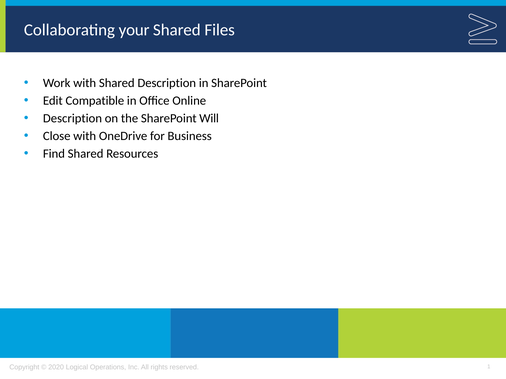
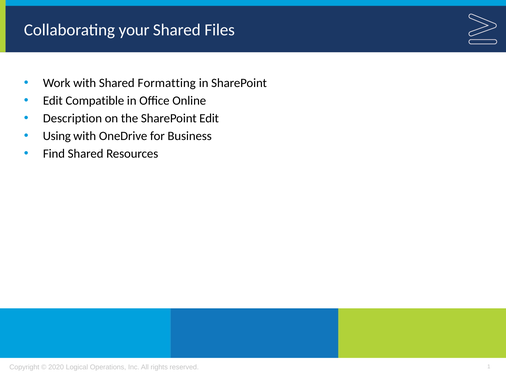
Shared Description: Description -> Formatting
SharePoint Will: Will -> Edit
Close: Close -> Using
